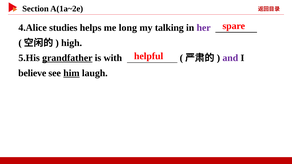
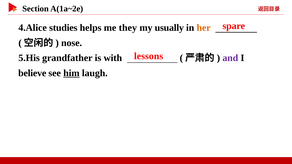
long: long -> they
talking: talking -> usually
her colour: purple -> orange
high: high -> nose
helpful: helpful -> lessons
grandfather underline: present -> none
